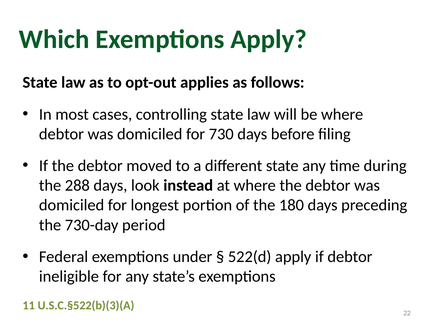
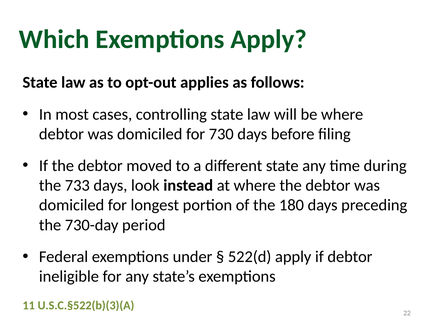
288: 288 -> 733
